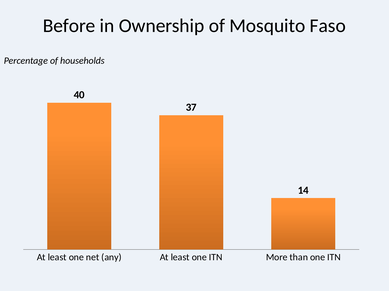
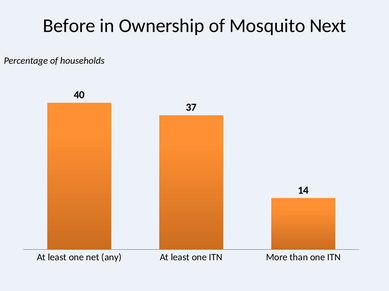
Faso: Faso -> Next
